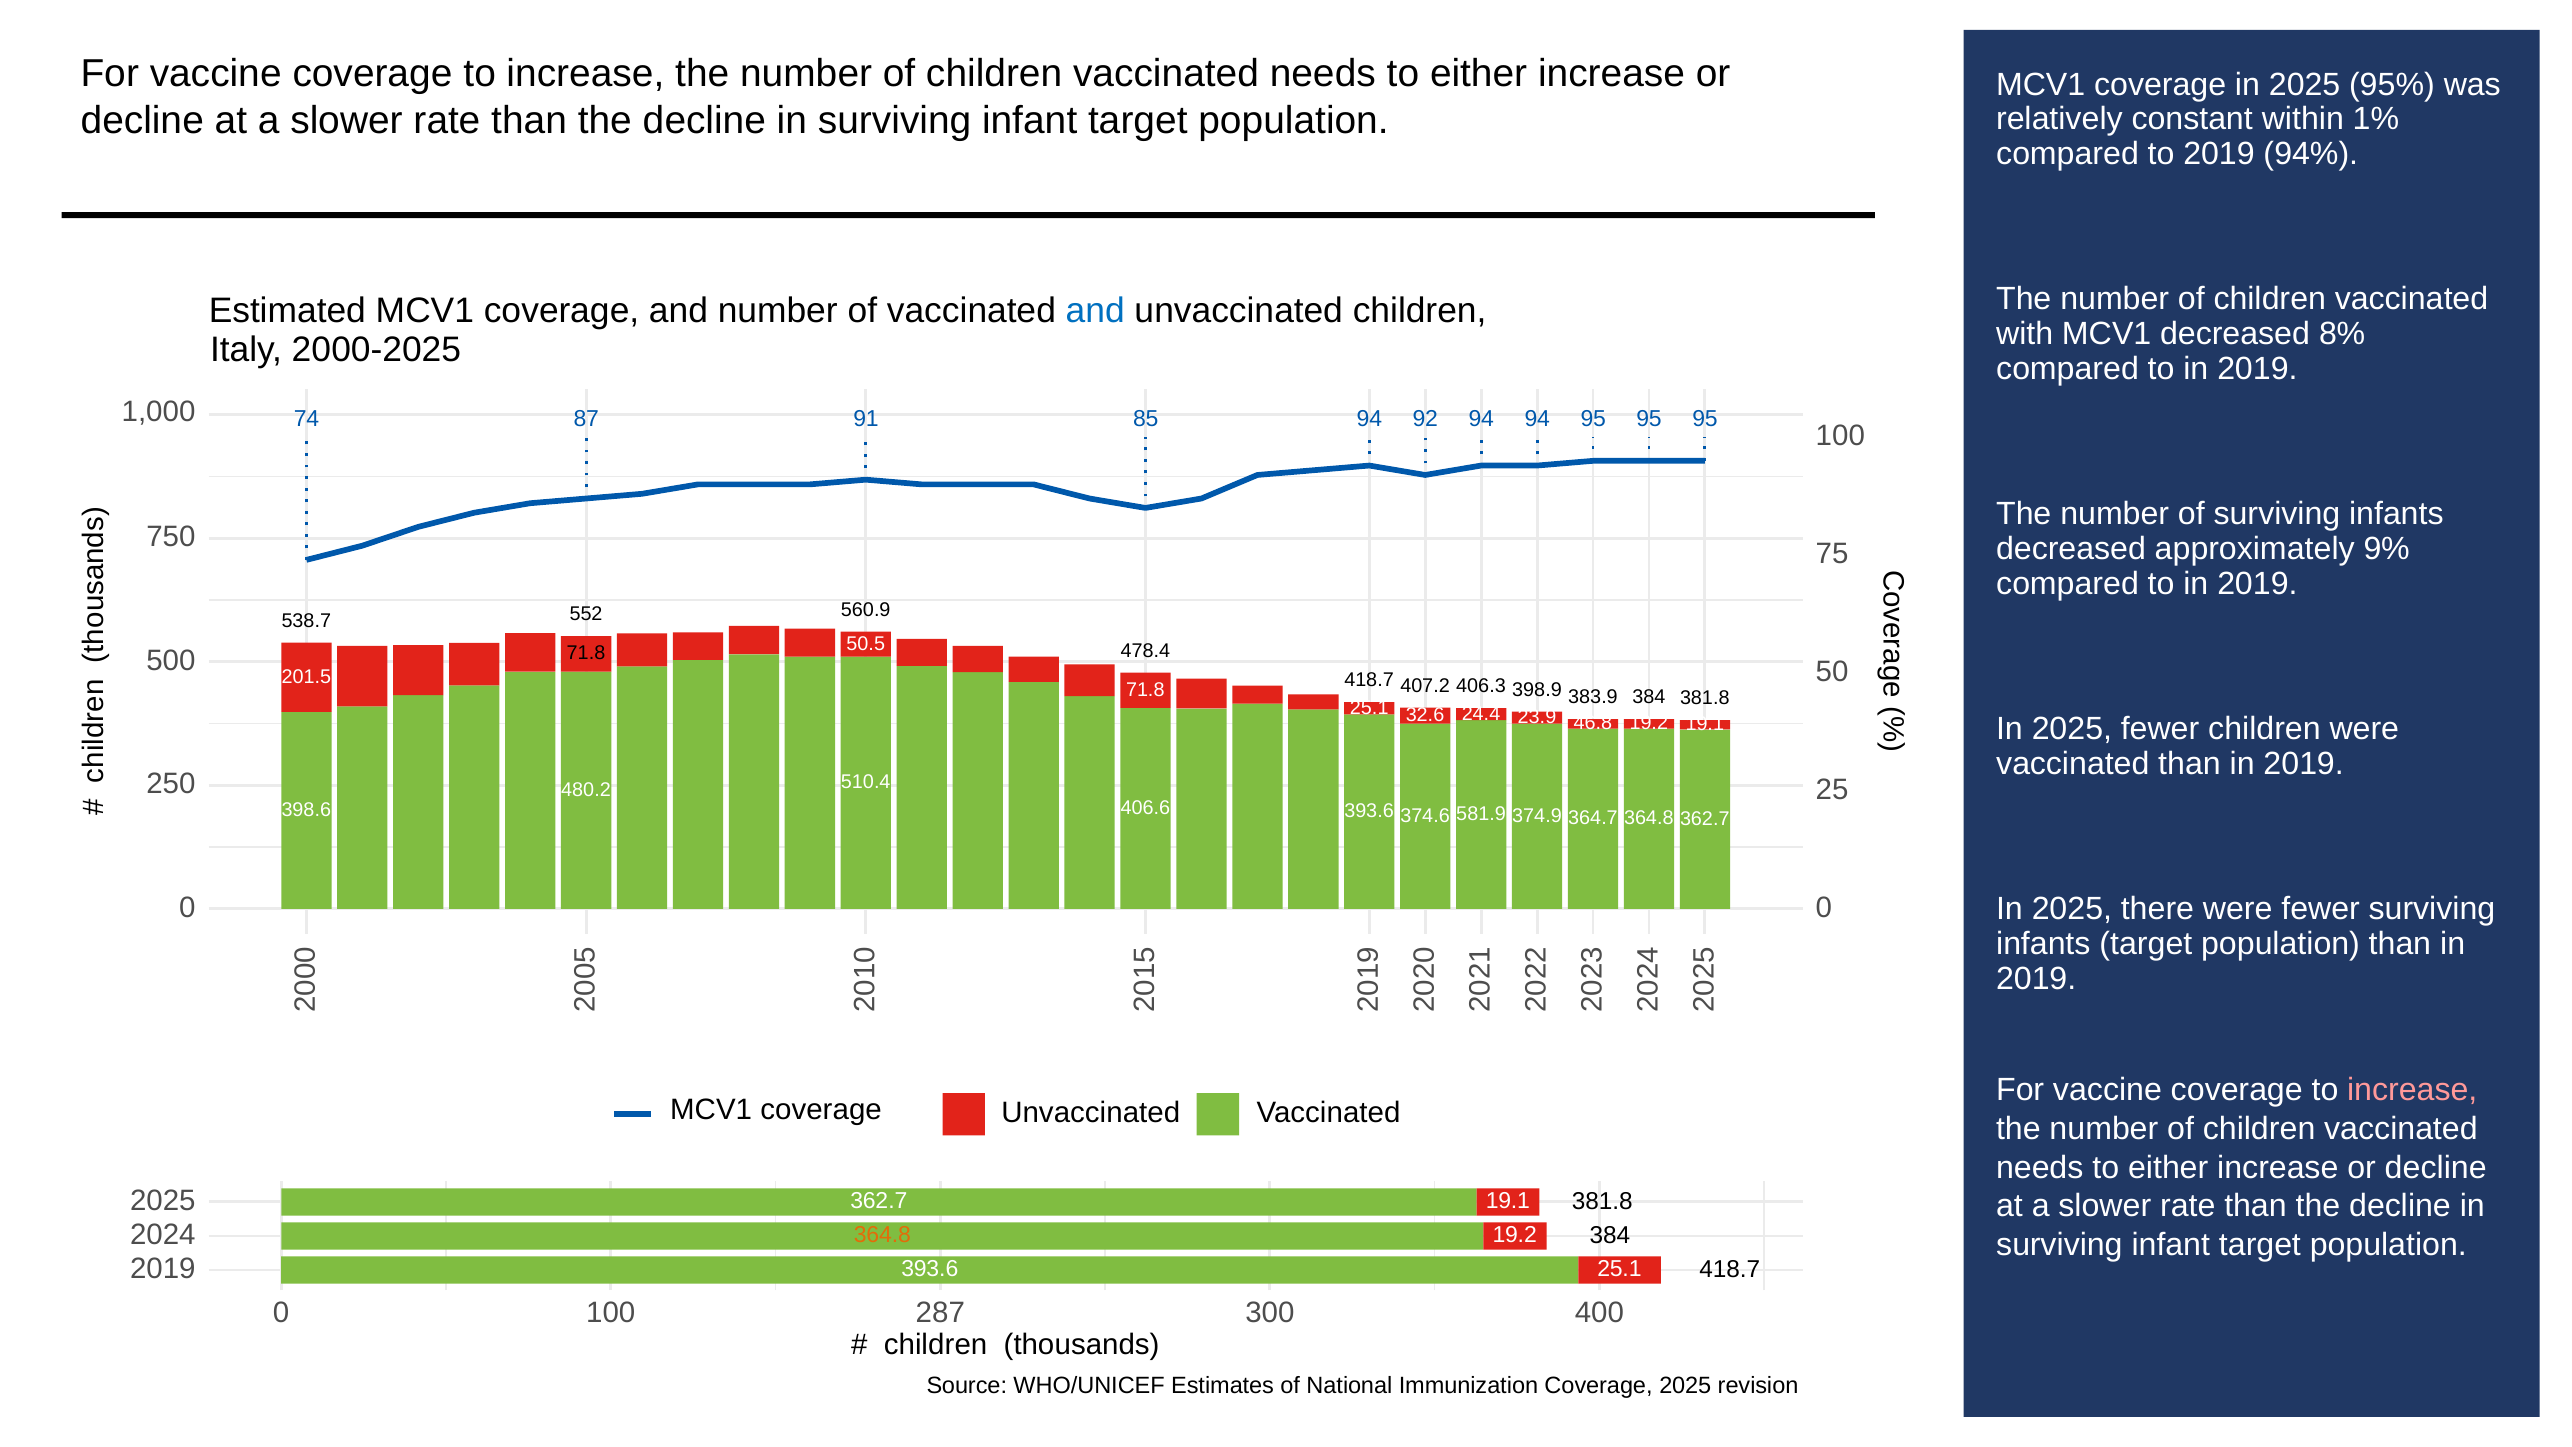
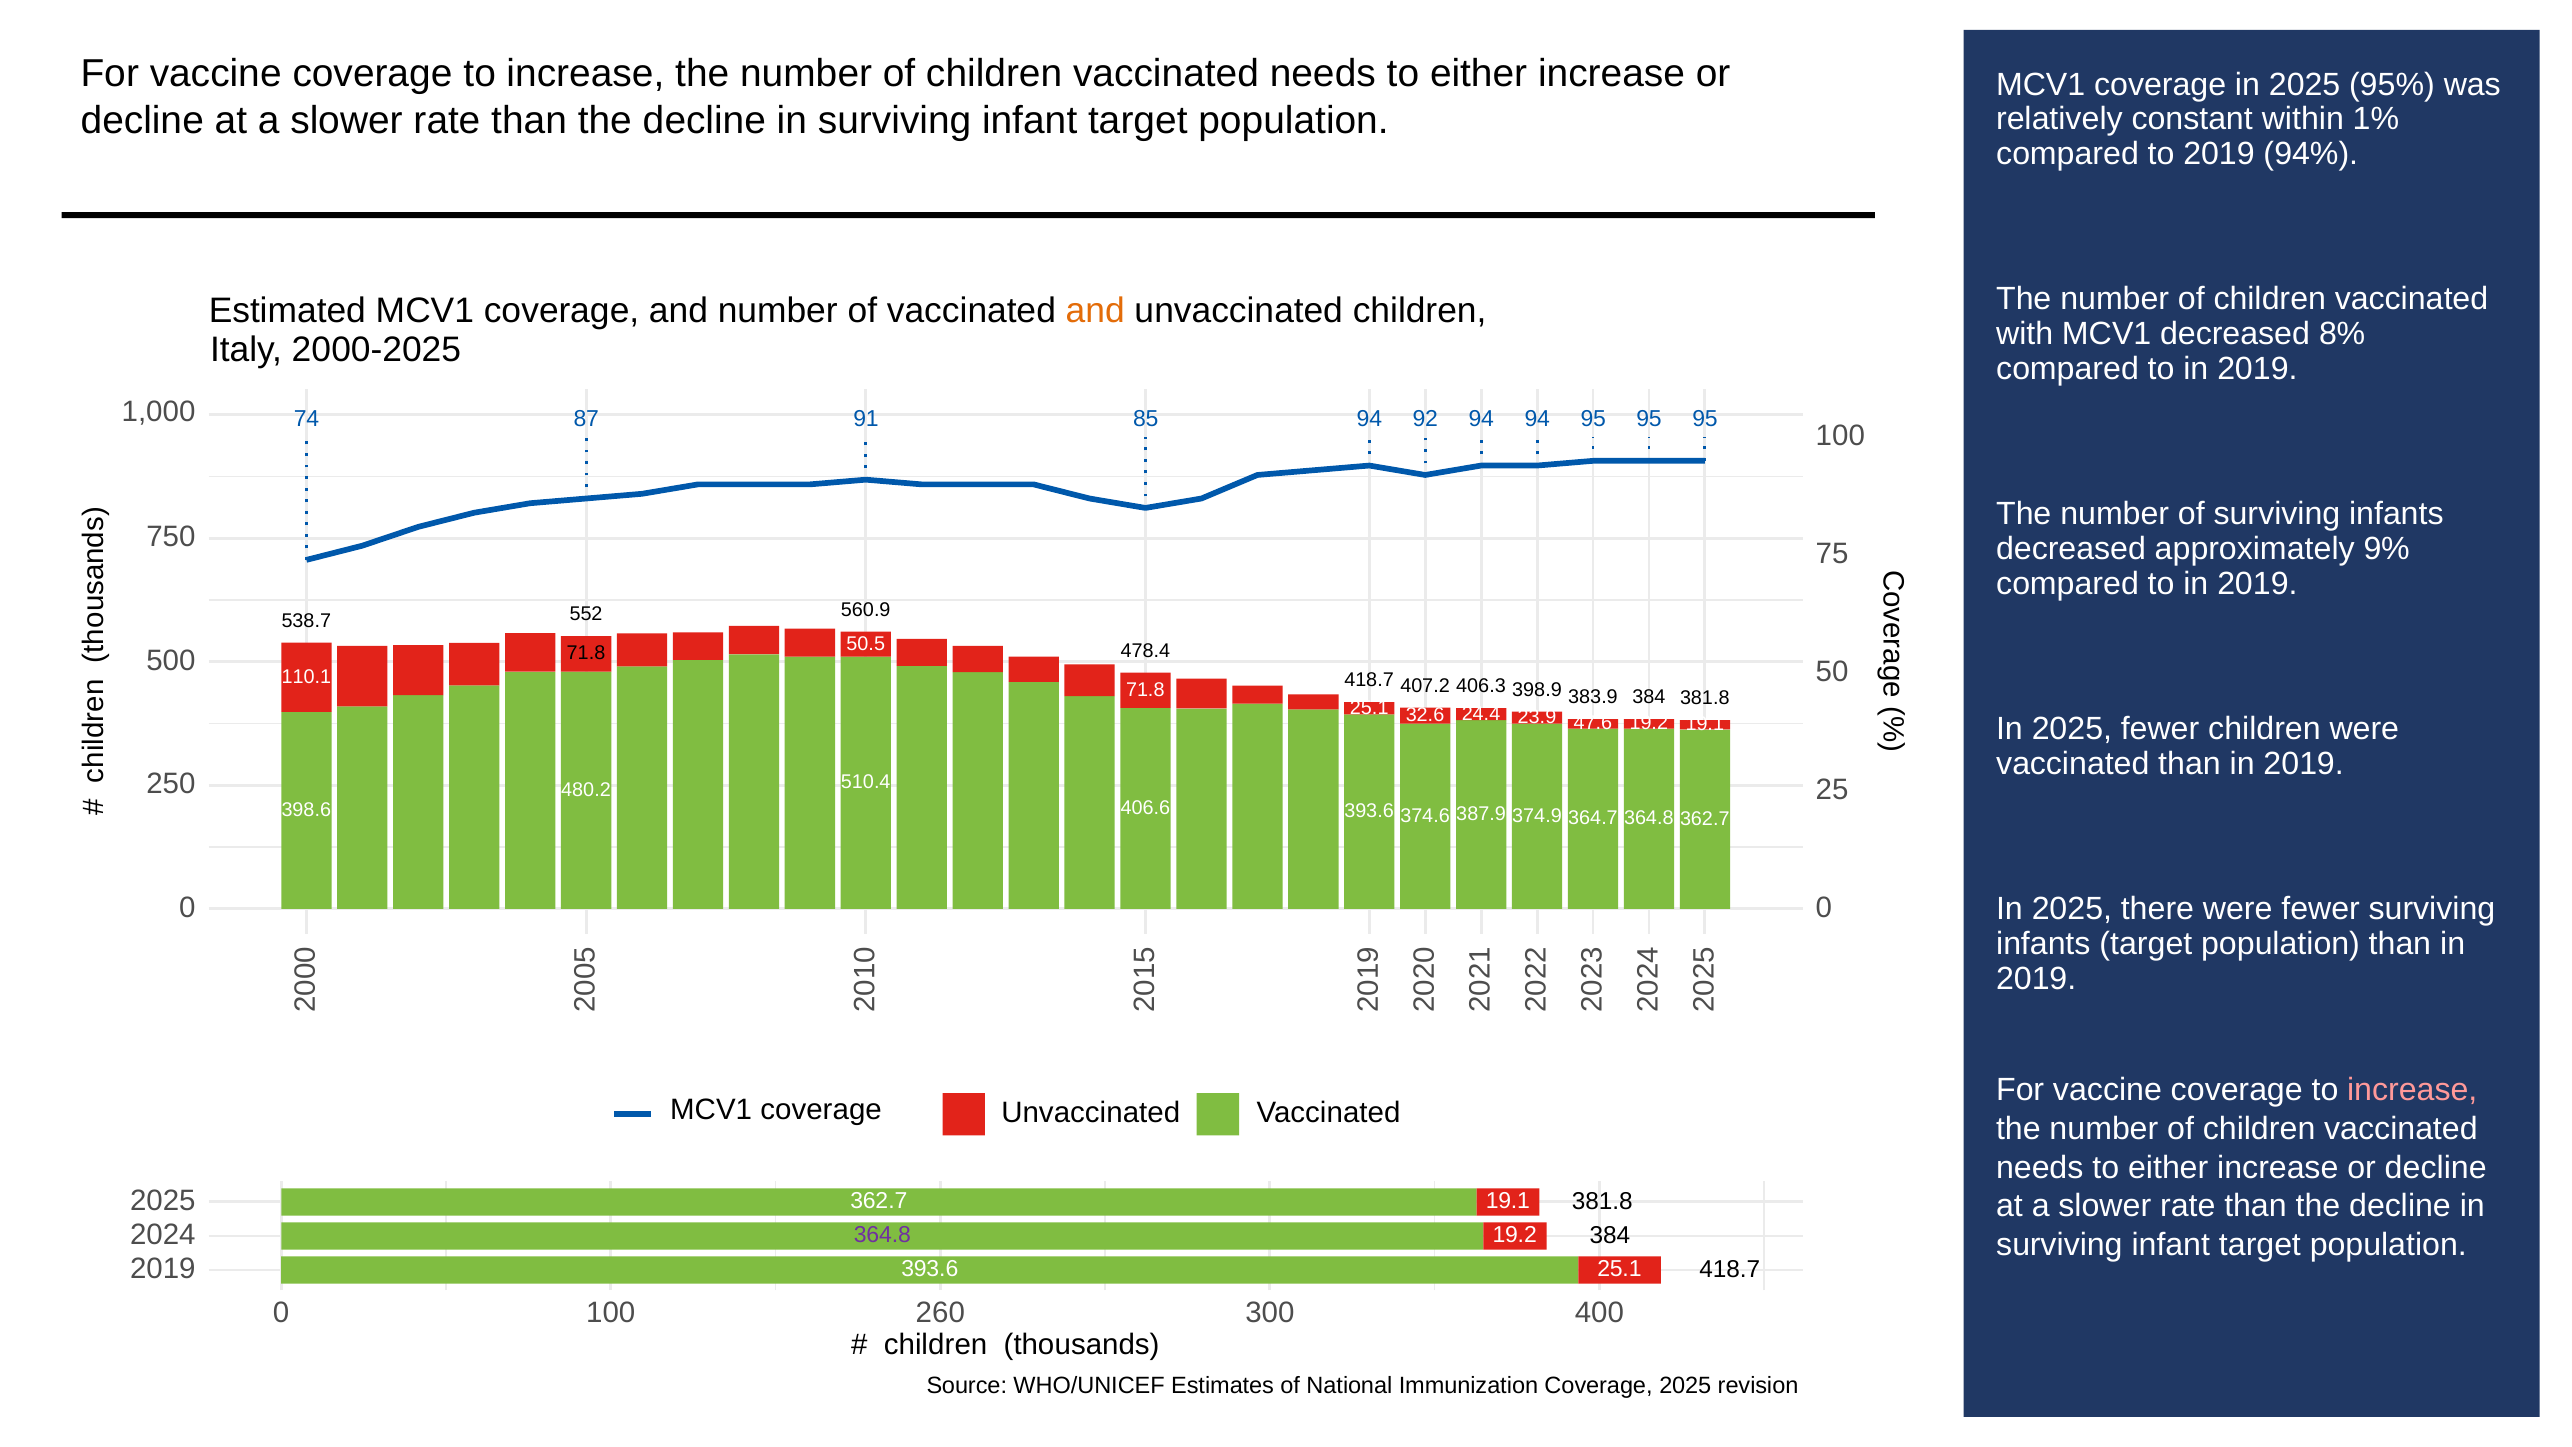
and at (1095, 311) colour: blue -> orange
201.5: 201.5 -> 110.1
46.8: 46.8 -> 47.6
581.9: 581.9 -> 387.9
364.8 at (882, 1235) colour: orange -> purple
287: 287 -> 260
